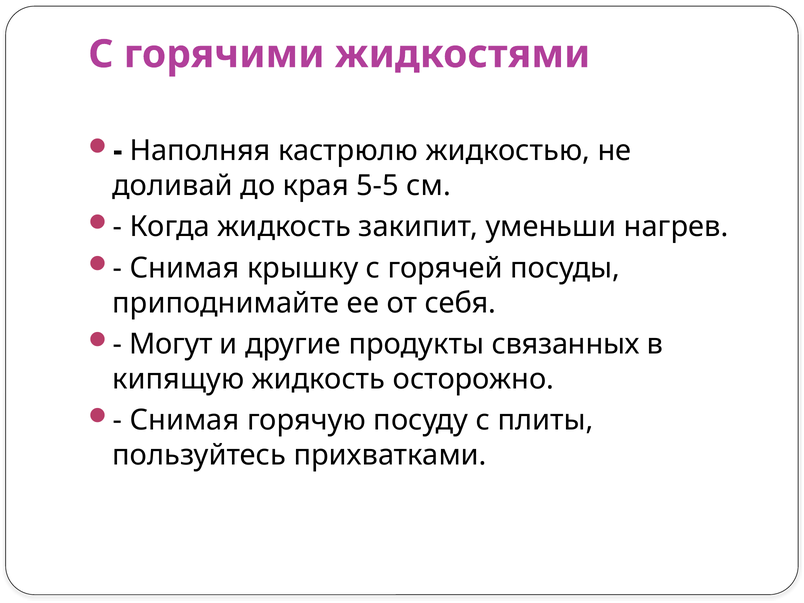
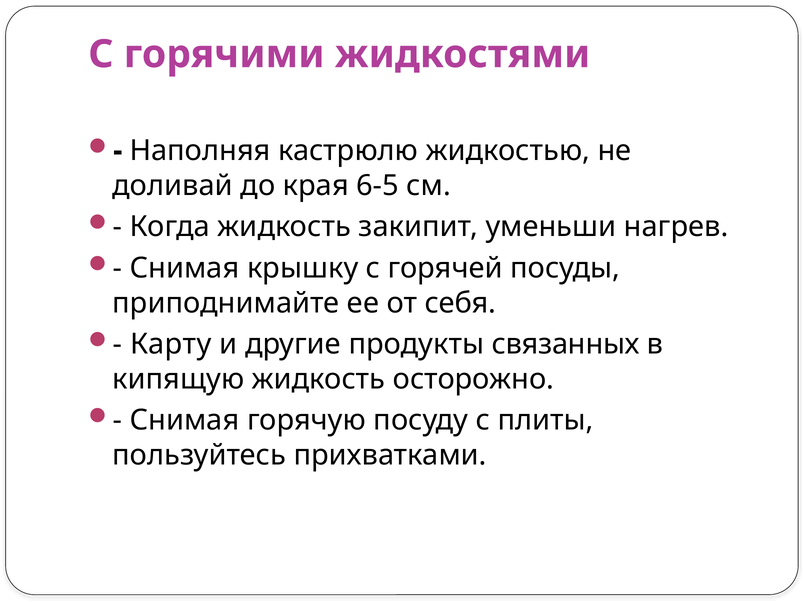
5-5: 5-5 -> 6-5
Могут: Могут -> Карту
